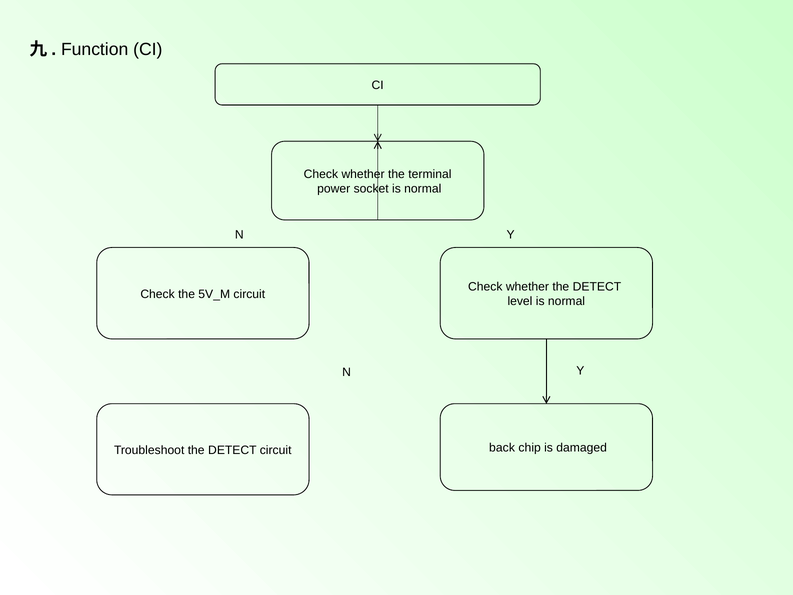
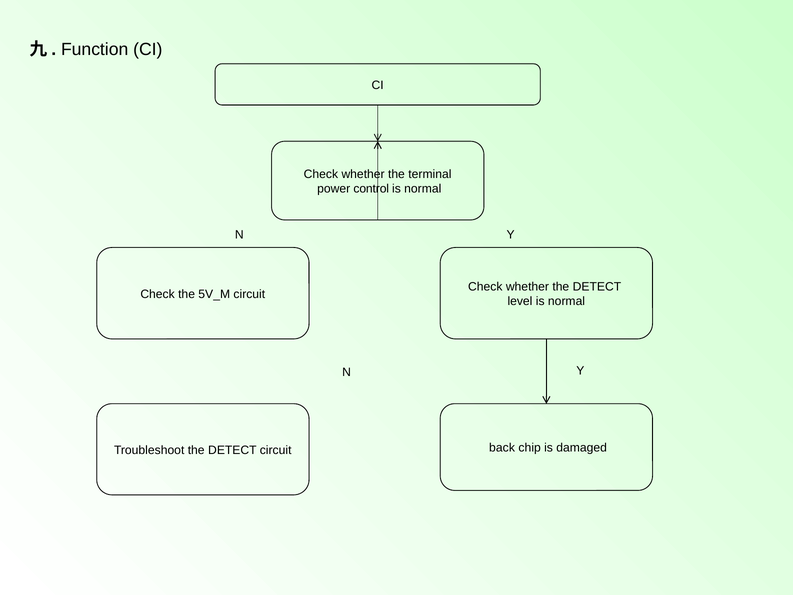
socket: socket -> control
